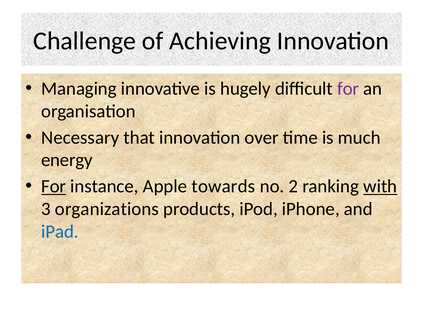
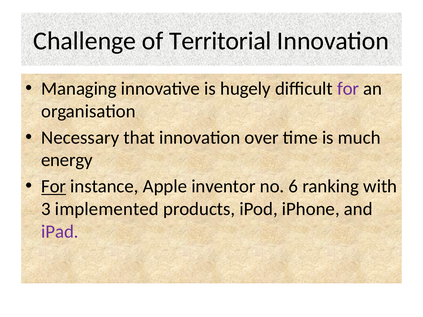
Achieving: Achieving -> Territorial
towards: towards -> inventor
2: 2 -> 6
with underline: present -> none
organizations: organizations -> implemented
iPad colour: blue -> purple
